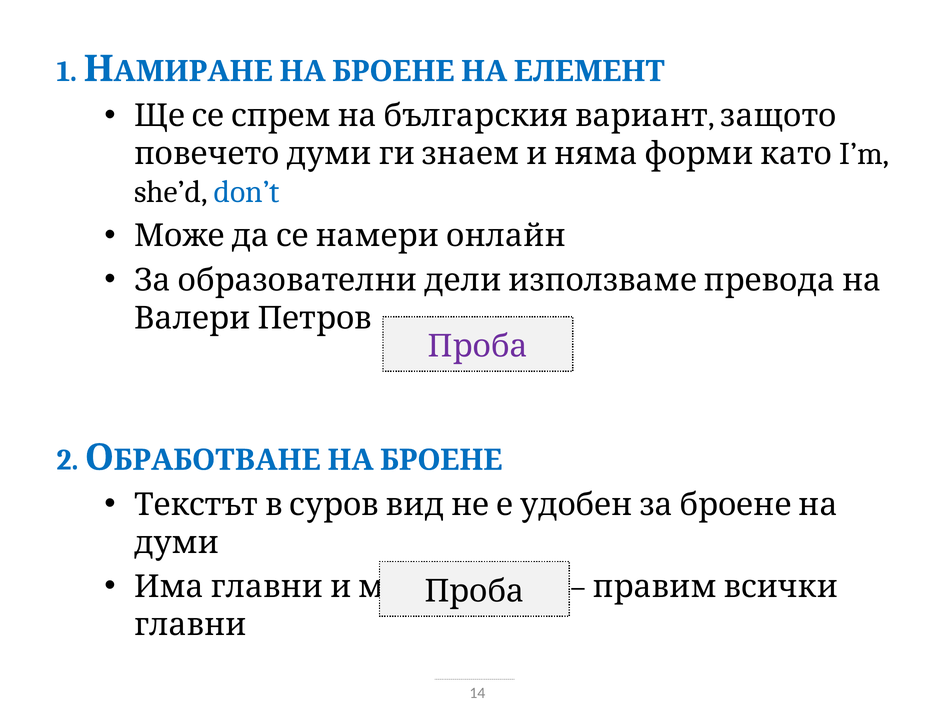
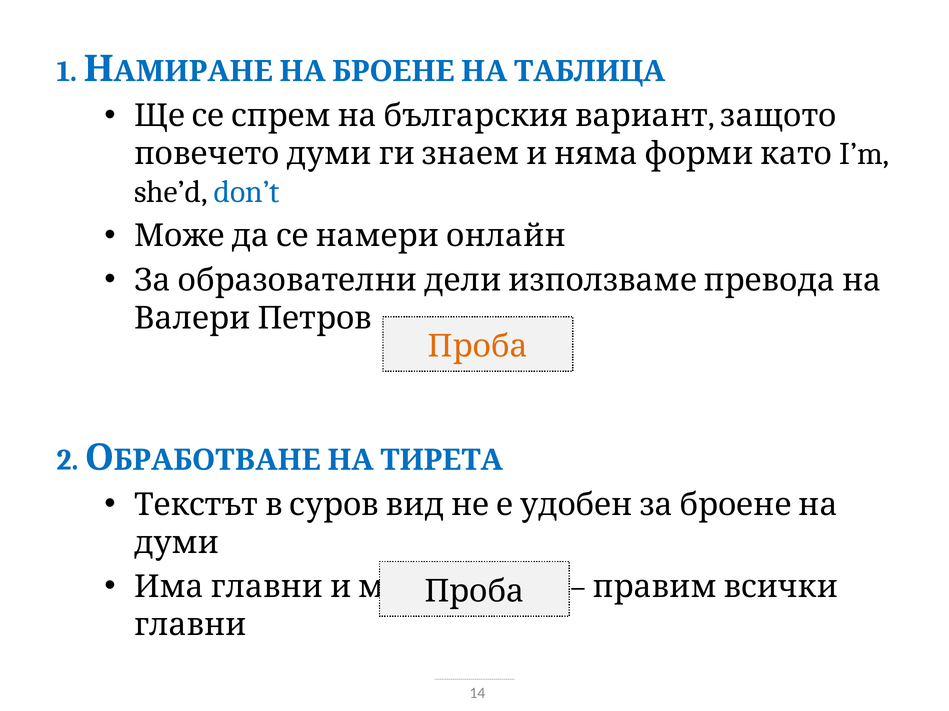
ЕЛЕМЕНТ: ЕЛЕМЕНТ -> ТАБЛИЦА
Проба at (478, 347) colour: purple -> orange
БРОЕНЕ at (441, 461): БРОЕНЕ -> ТИРЕТА
